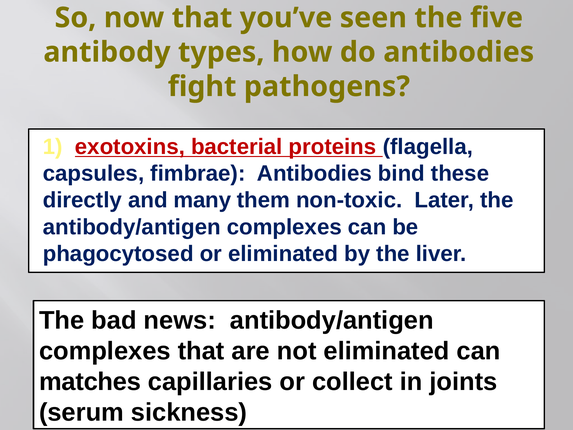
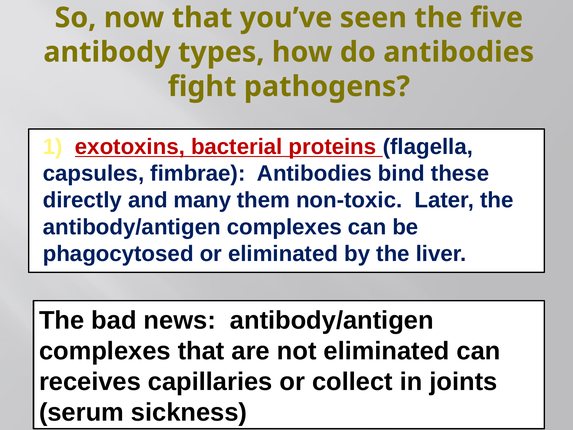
matches: matches -> receives
